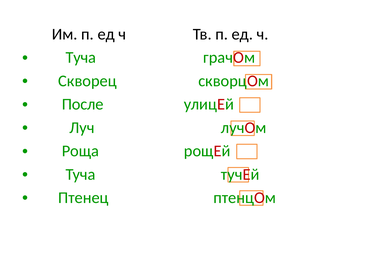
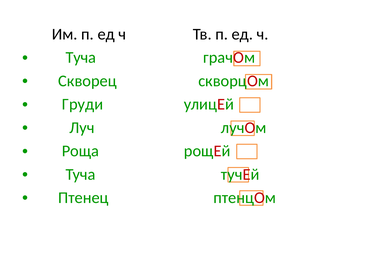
После: После -> Груди
